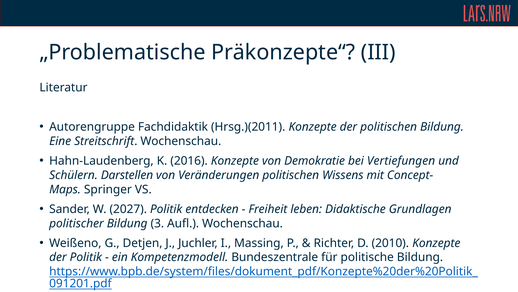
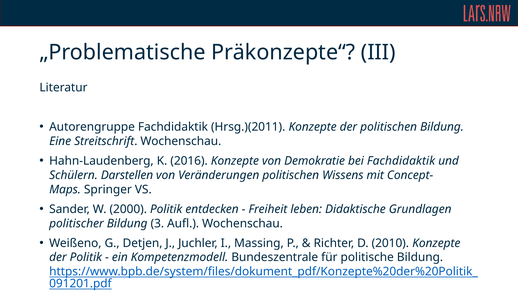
bei Vertiefungen: Vertiefungen -> Fachdidaktik
2027: 2027 -> 2000
